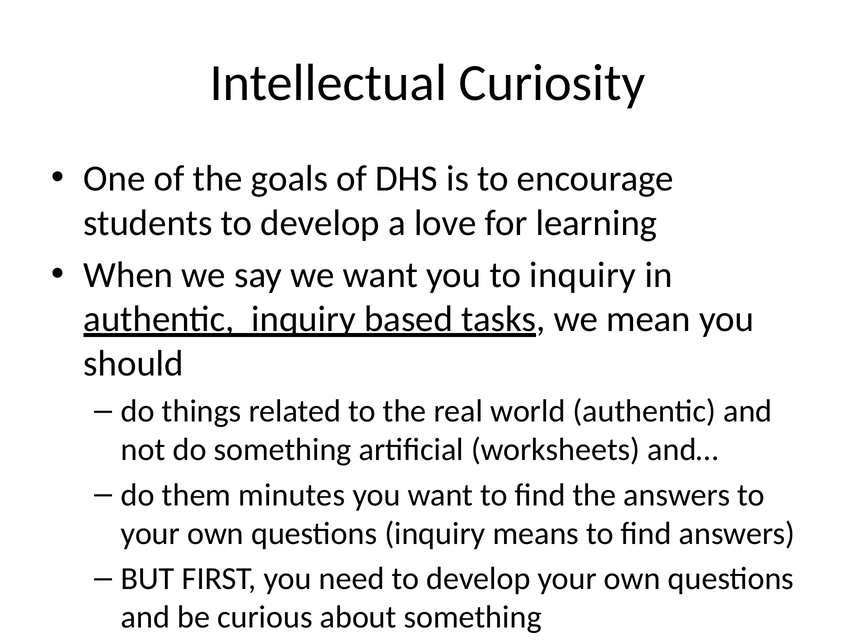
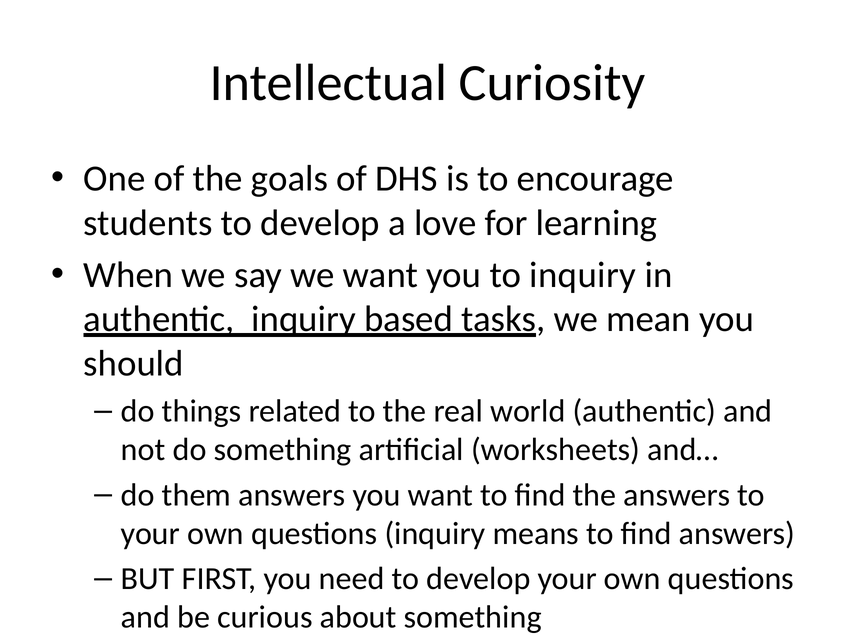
them minutes: minutes -> answers
